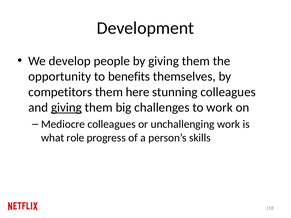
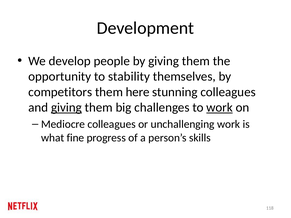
benefits: benefits -> stability
work at (220, 108) underline: none -> present
role: role -> fine
